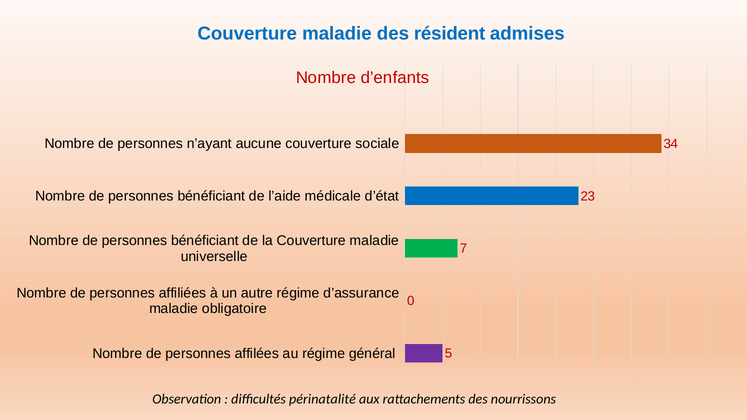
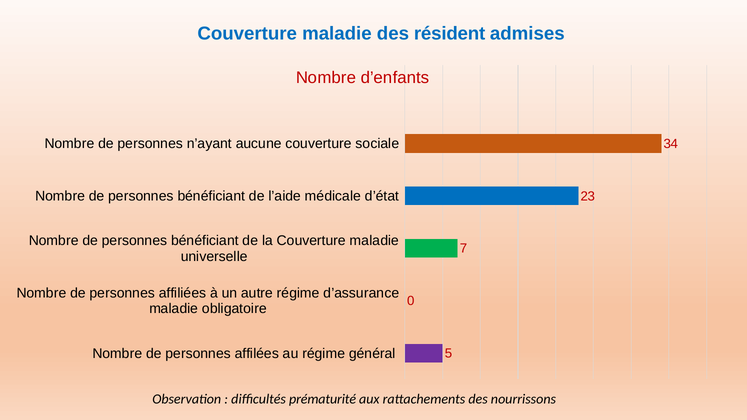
périnatalité: périnatalité -> prématurité
